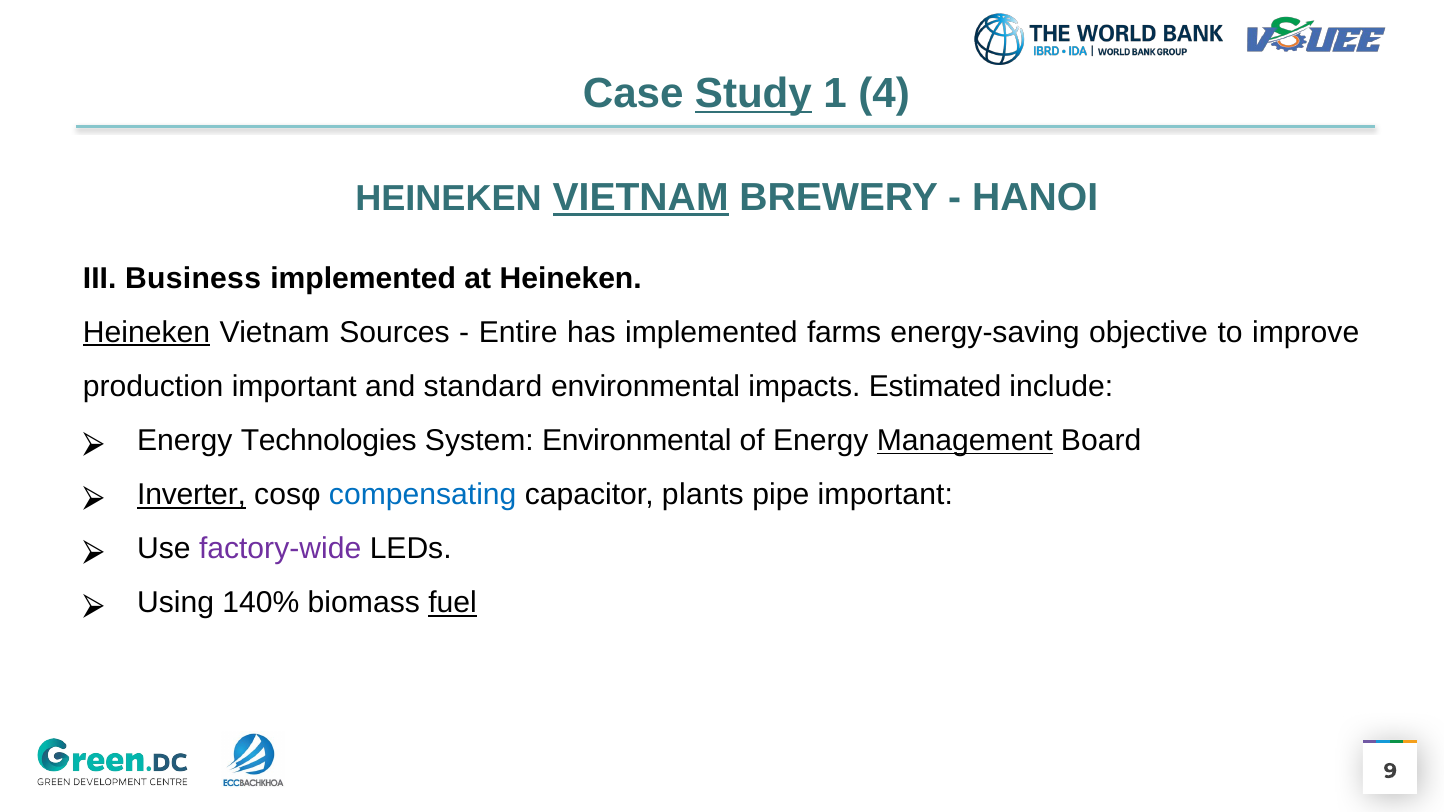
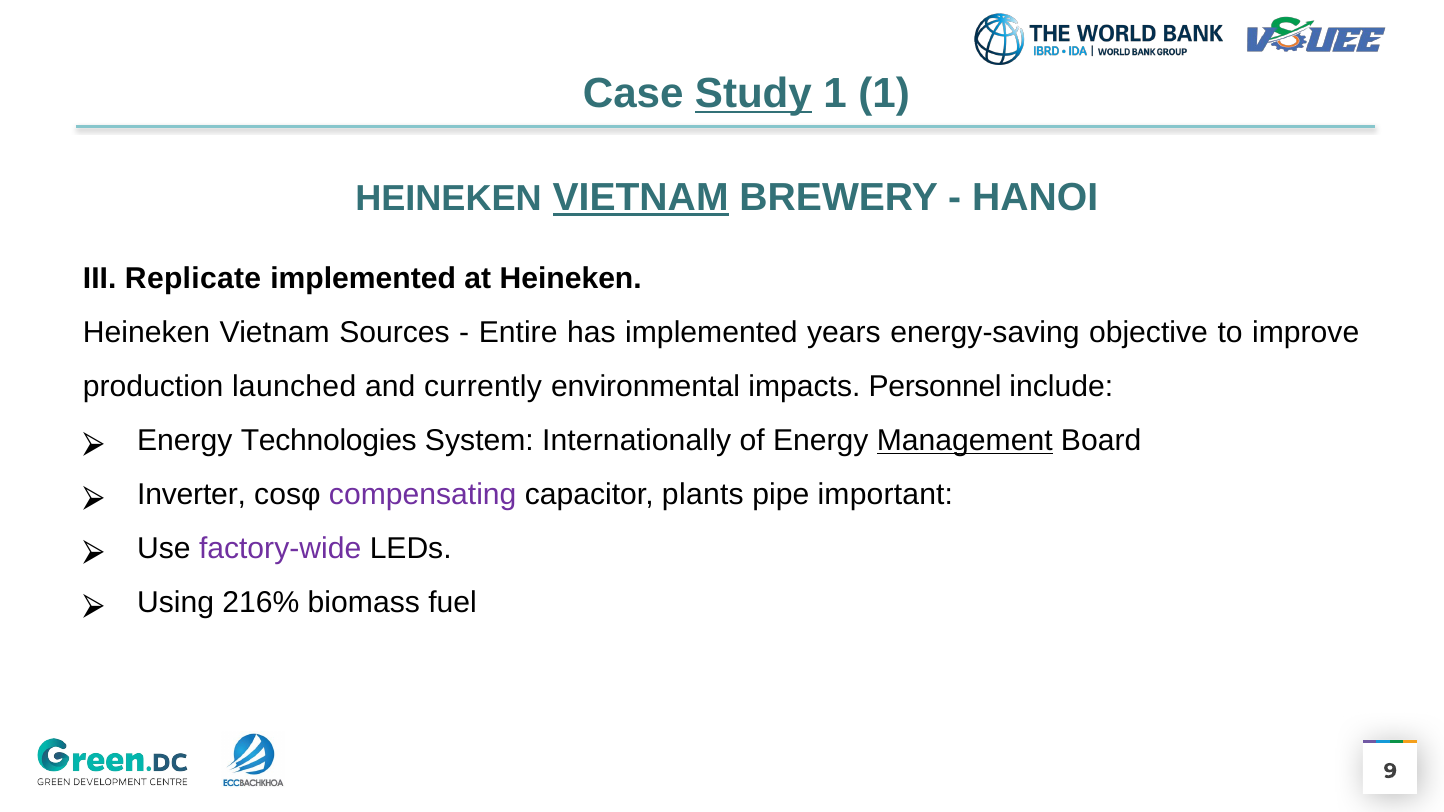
1 4: 4 -> 1
Business: Business -> Replicate
Heineken at (147, 332) underline: present -> none
farms: farms -> years
production important: important -> launched
standard: standard -> currently
Estimated: Estimated -> Personnel
System Environmental: Environmental -> Internationally
Inverter underline: present -> none
compensating colour: blue -> purple
140%: 140% -> 216%
fuel underline: present -> none
